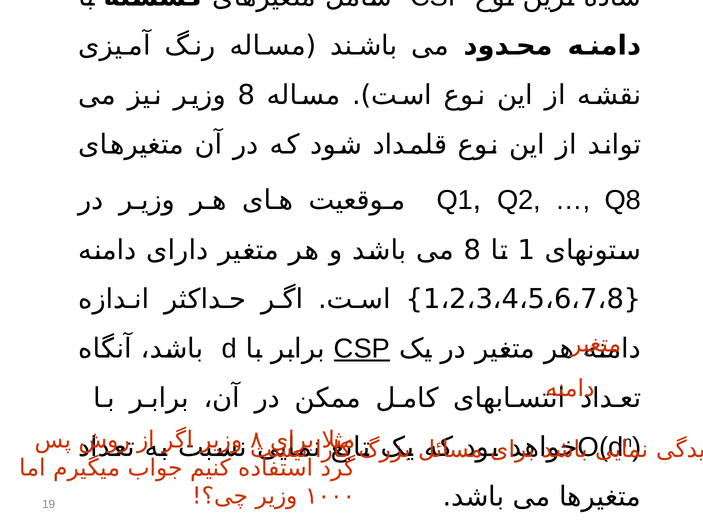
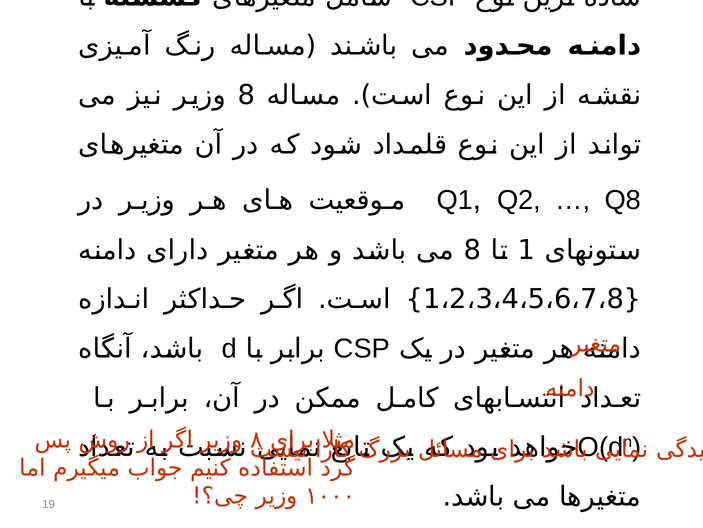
CSP at (362, 348) underline: present -> none
